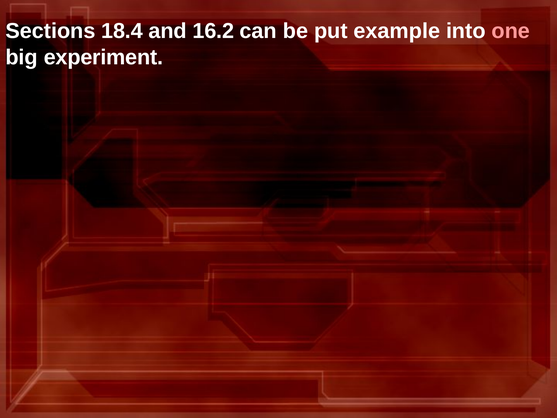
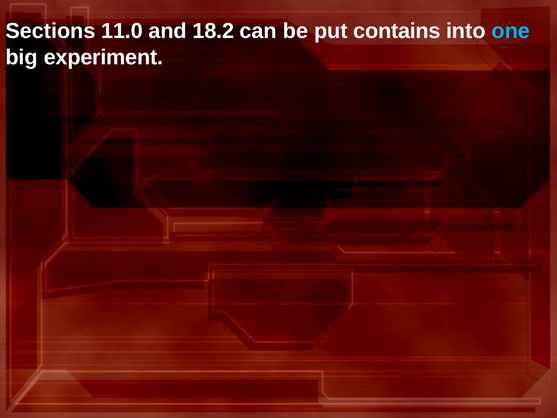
18.4: 18.4 -> 11.0
16.2: 16.2 -> 18.2
example: example -> contains
one colour: pink -> light blue
